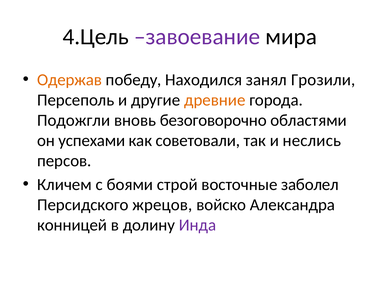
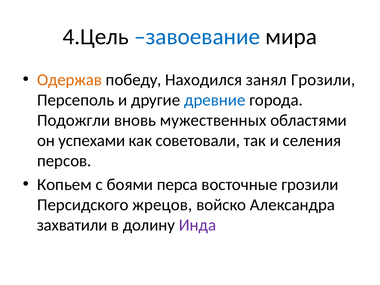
завоевание colour: purple -> blue
древние colour: orange -> blue
безоговорочно: безоговорочно -> мужественных
неслись: неслись -> селения
Кличем: Кличем -> Копьем
строй: строй -> перса
восточные заболел: заболел -> грозили
конницей: конницей -> захватили
